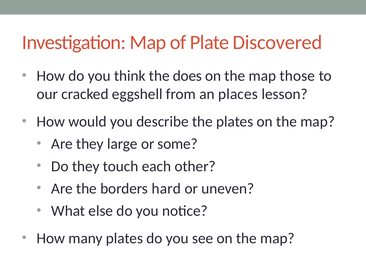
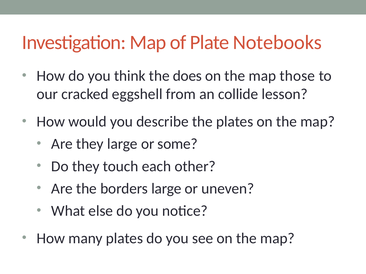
Discovered: Discovered -> Notebooks
places: places -> collide
borders hard: hard -> large
